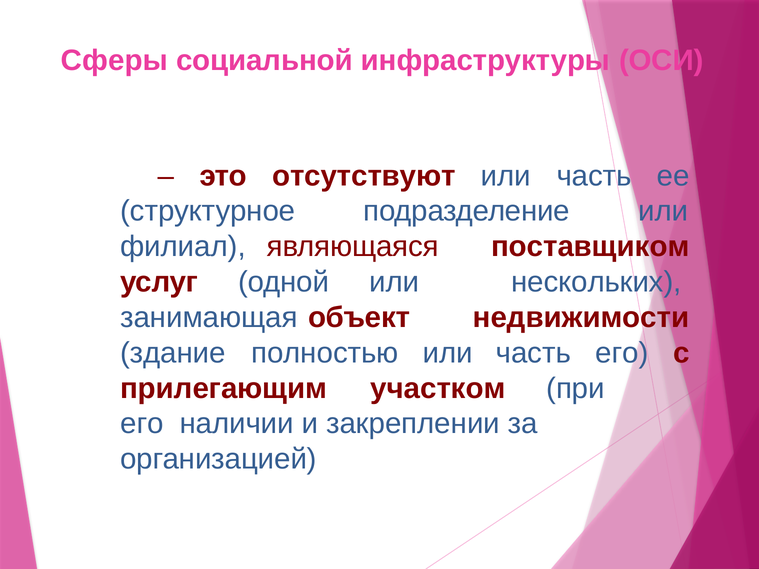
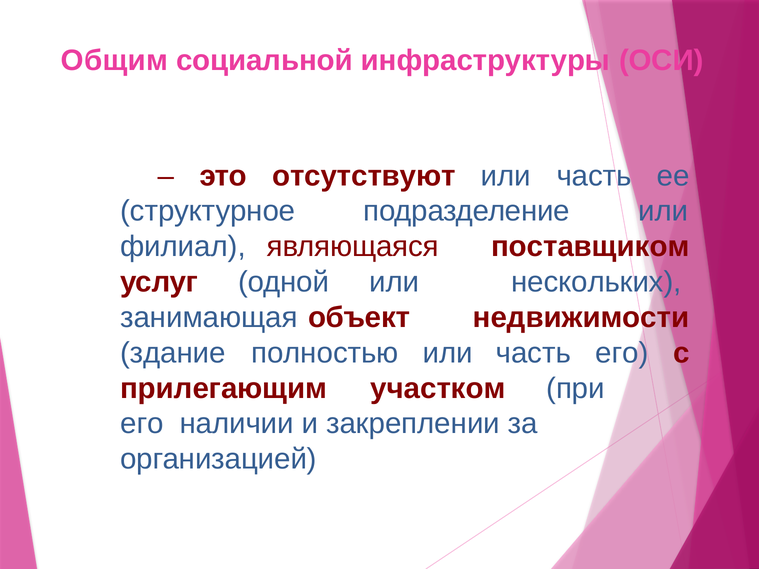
Сферы: Сферы -> Общим
